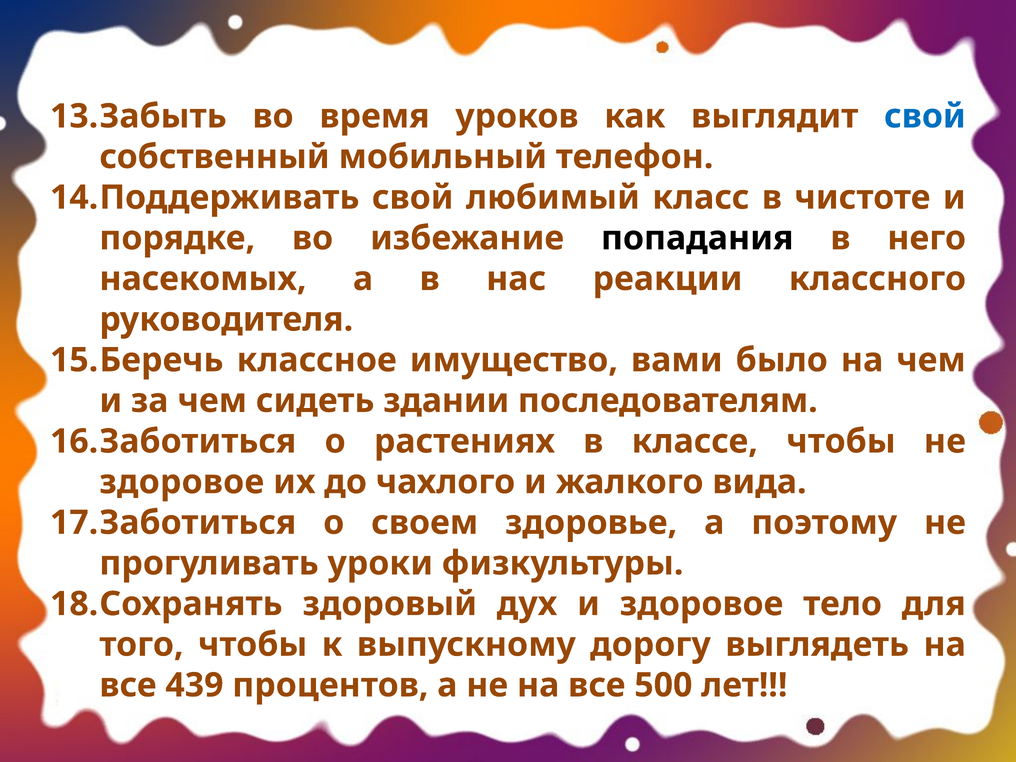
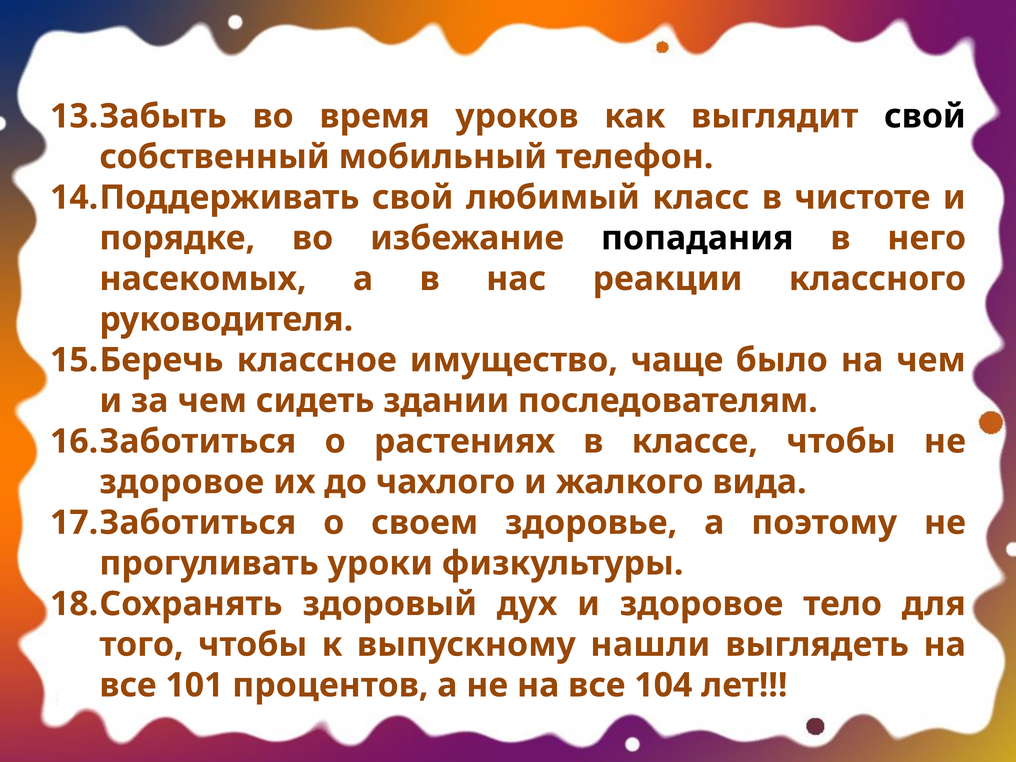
свой at (925, 116) colour: blue -> black
вами: вами -> чаще
дорогу: дорогу -> нашли
439: 439 -> 101
500: 500 -> 104
